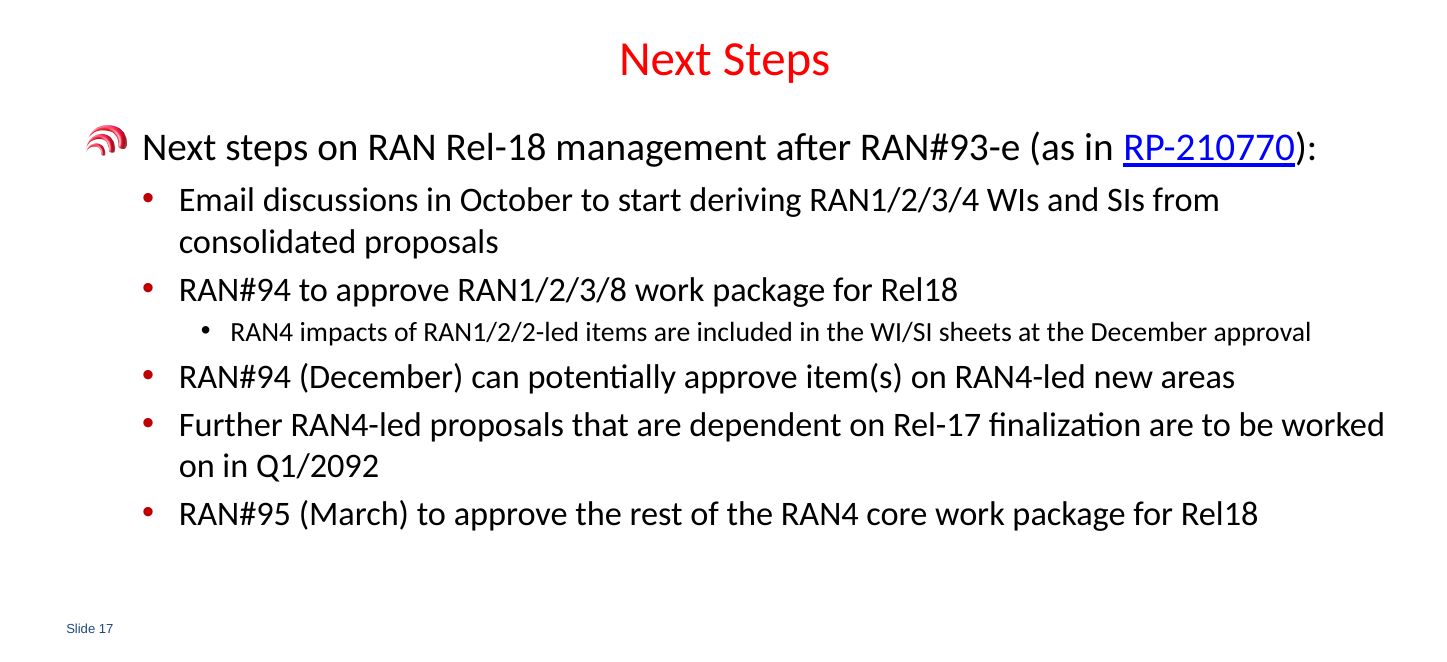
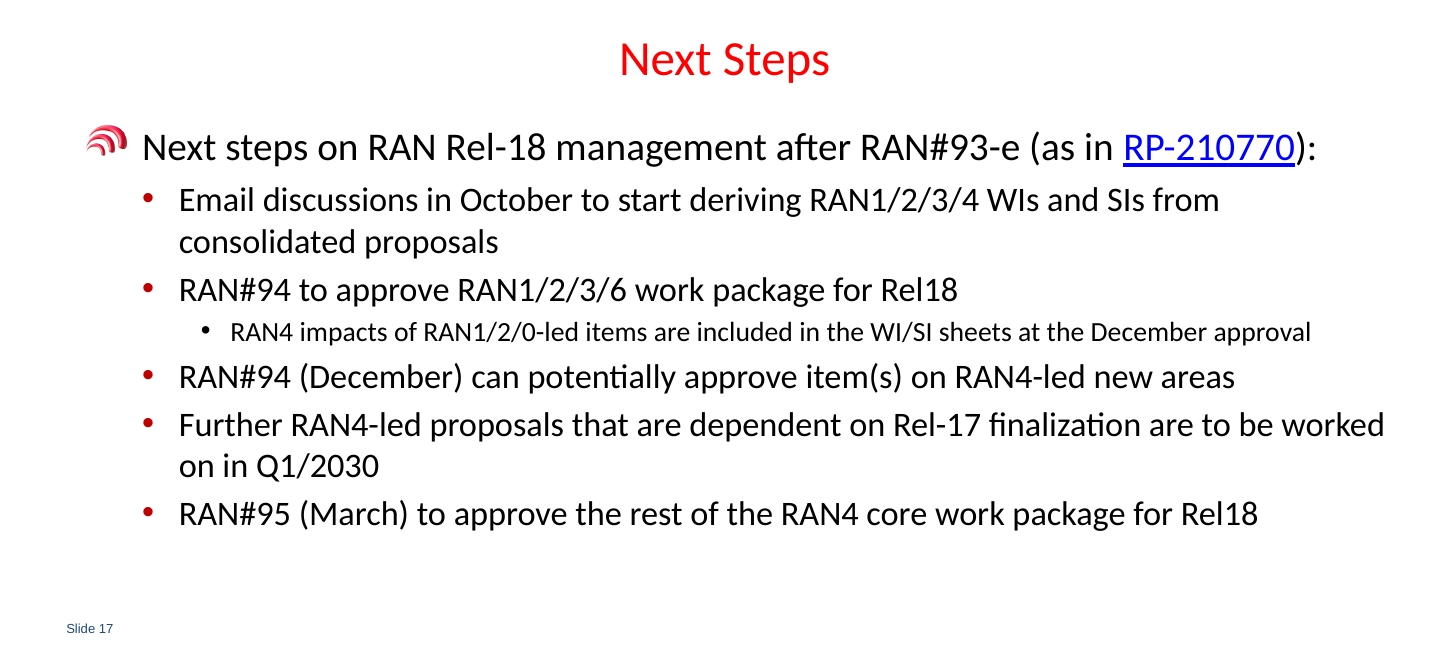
RAN1/2/3/8: RAN1/2/3/8 -> RAN1/2/3/6
RAN1/2/2-led: RAN1/2/2-led -> RAN1/2/0-led
Q1/2092: Q1/2092 -> Q1/2030
